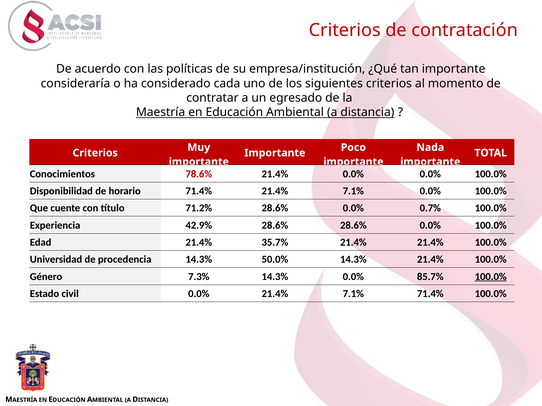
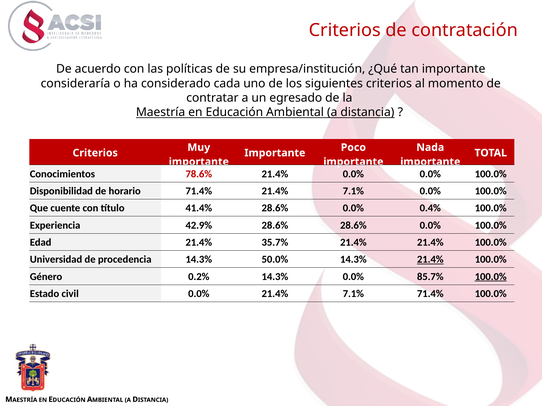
71.2%: 71.2% -> 41.4%
0.7%: 0.7% -> 0.4%
21.4% at (430, 260) underline: none -> present
7.3%: 7.3% -> 0.2%
